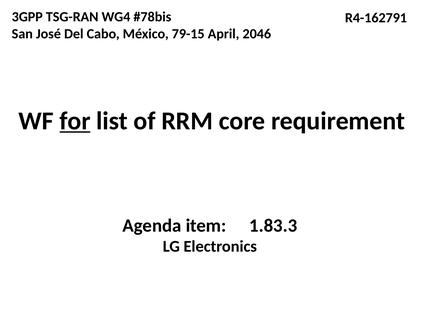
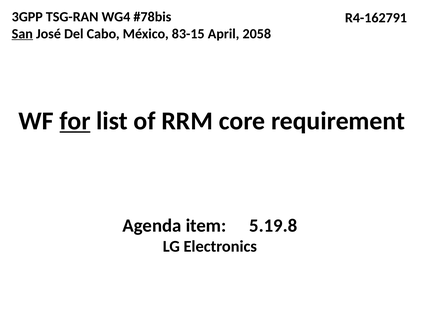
San underline: none -> present
79-15: 79-15 -> 83-15
2046: 2046 -> 2058
1.83.3: 1.83.3 -> 5.19.8
